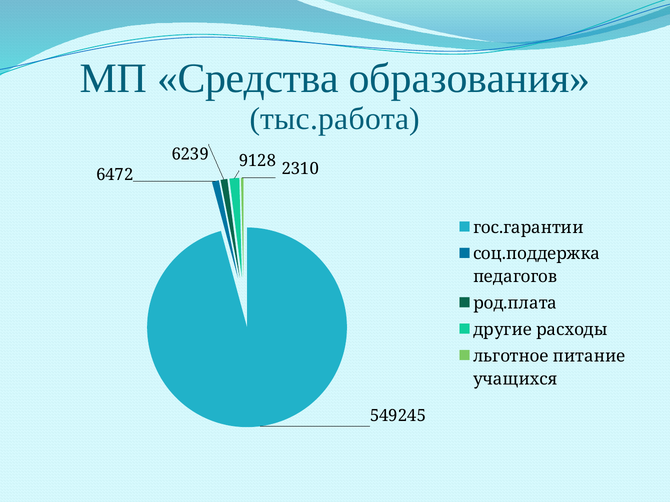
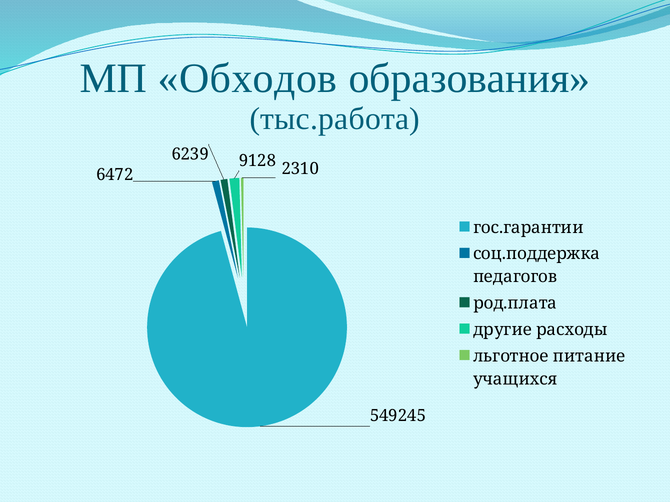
Средства: Средства -> Обходов
